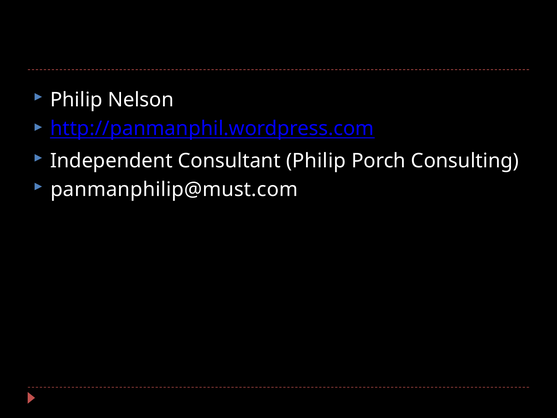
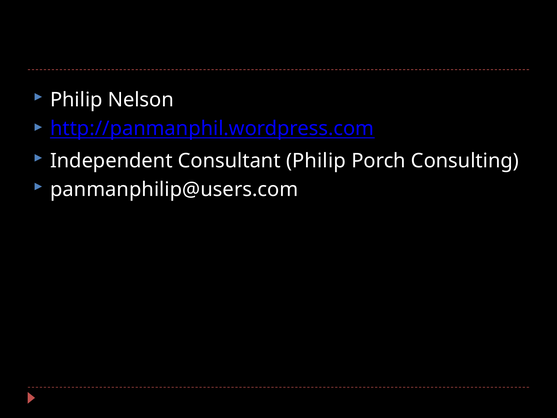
panmanphilip@must.com: panmanphilip@must.com -> panmanphilip@users.com
